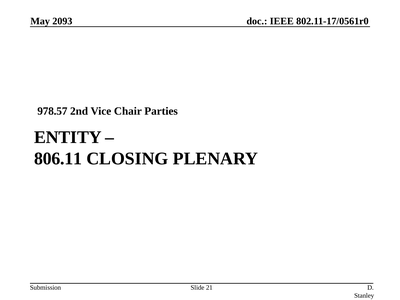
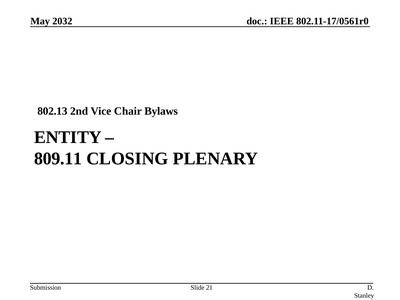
2093: 2093 -> 2032
978.57: 978.57 -> 802.13
Parties: Parties -> Bylaws
806.11: 806.11 -> 809.11
